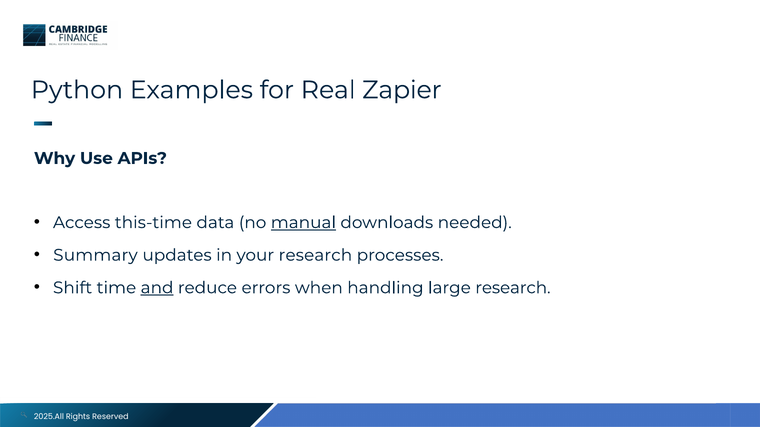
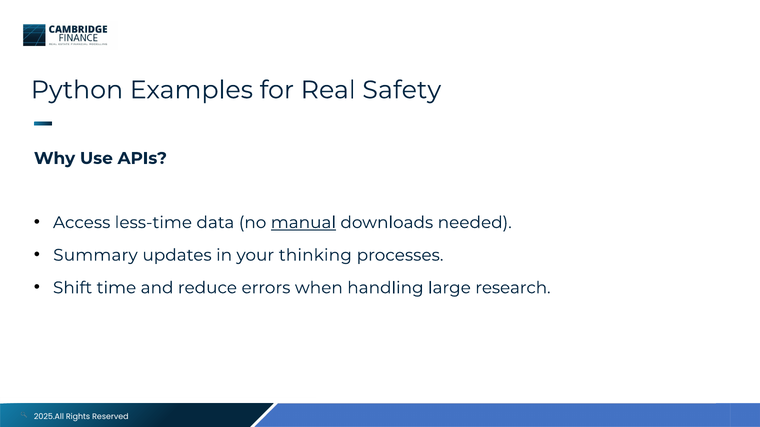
Zapier: Zapier -> Safety
this-time: this-time -> less-time
your research: research -> thinking
and underline: present -> none
